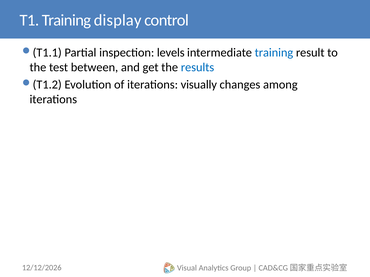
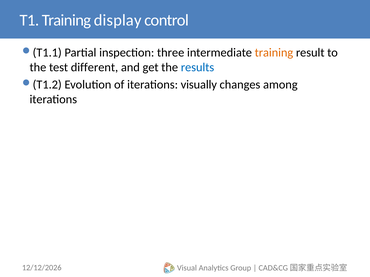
levels: levels -> three
training at (274, 53) colour: blue -> orange
between: between -> different
